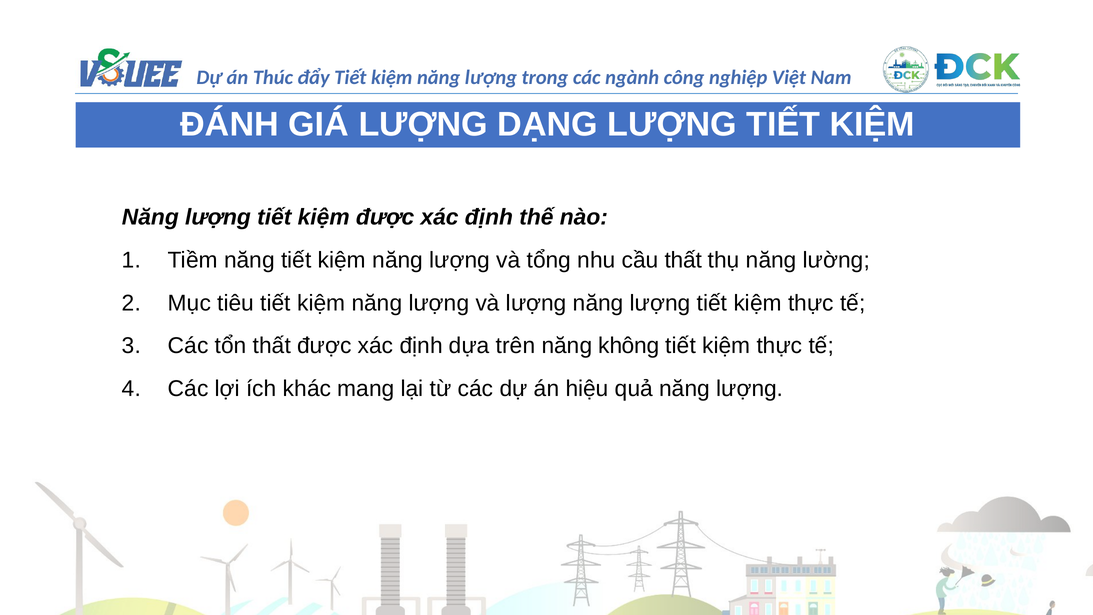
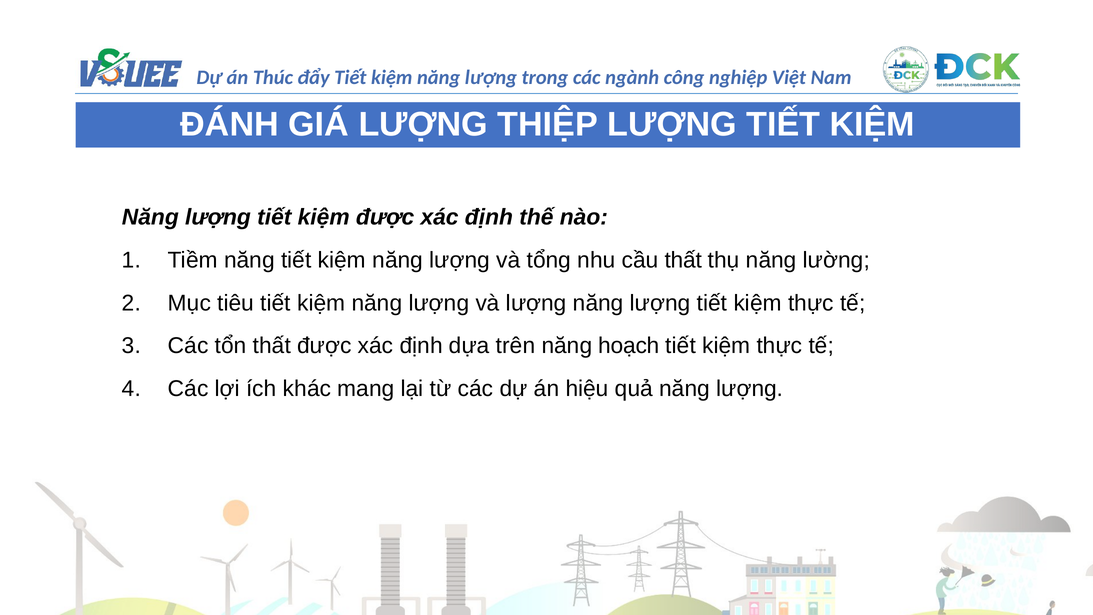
DẠNG: DẠNG -> THIỆP
không: không -> hoạch
